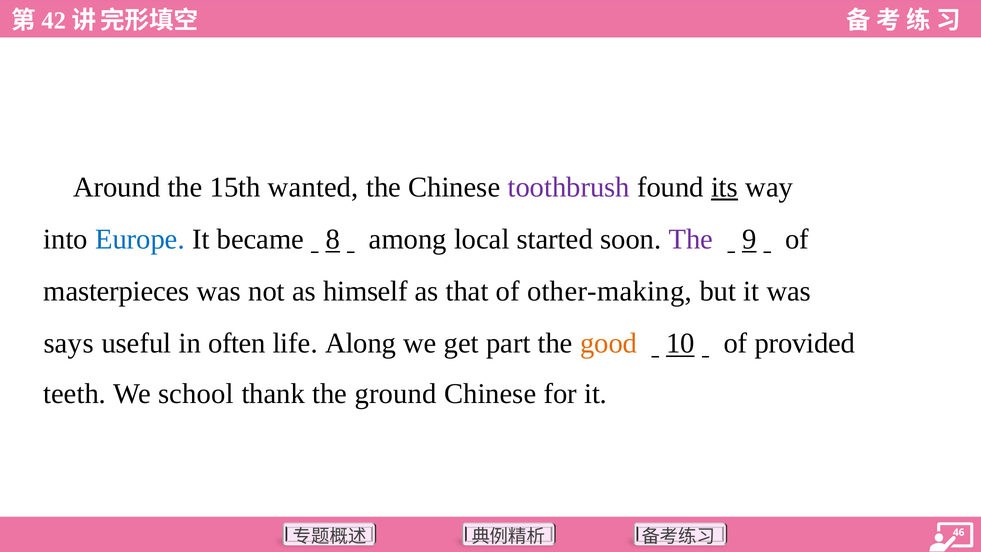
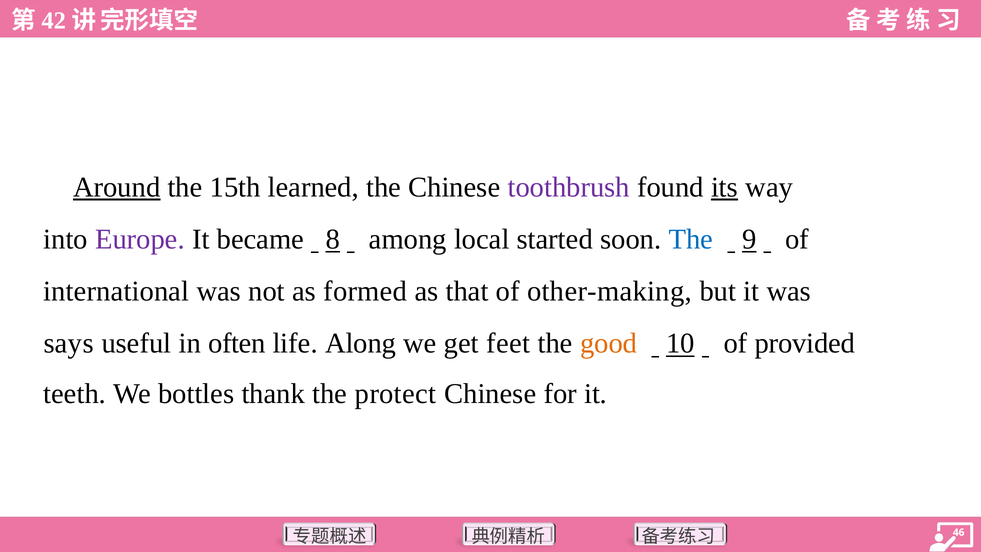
Around underline: none -> present
wanted: wanted -> learned
Europe colour: blue -> purple
The at (691, 239) colour: purple -> blue
masterpieces: masterpieces -> international
himself: himself -> formed
part: part -> feet
school: school -> bottles
ground: ground -> protect
